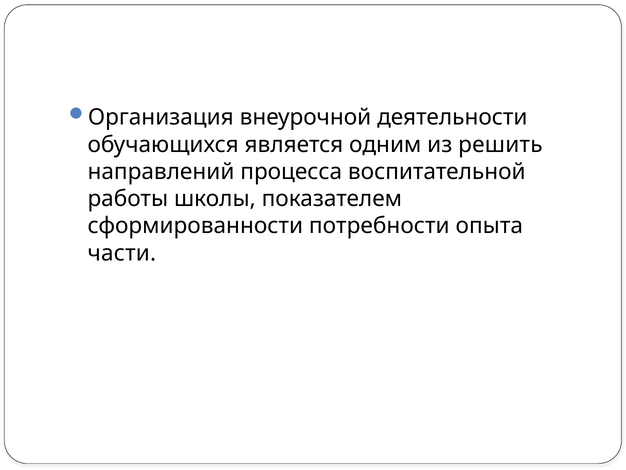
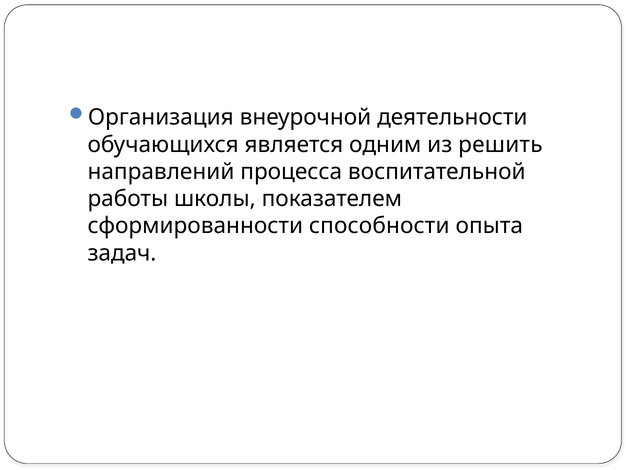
потребности: потребности -> способности
части: части -> задач
